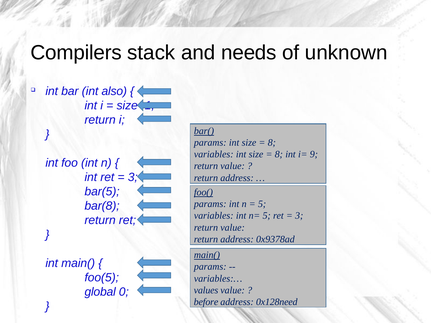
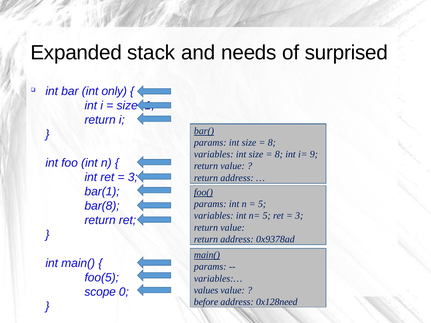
Compilers: Compilers -> Expanded
unknown: unknown -> surprised
also: also -> only
bar(5: bar(5 -> bar(1
global: global -> scope
